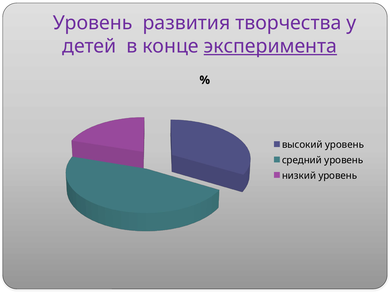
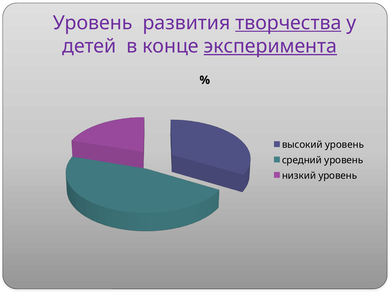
творчества underline: none -> present
